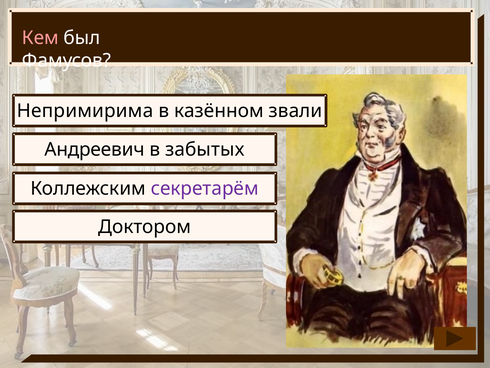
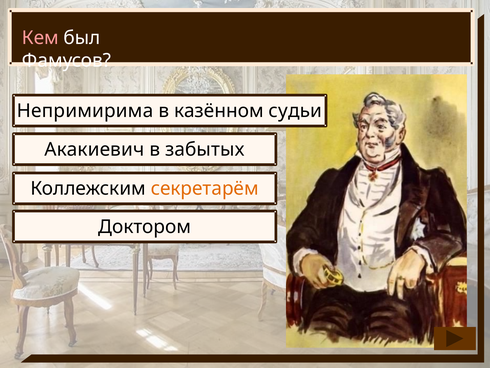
звали: звали -> судьи
Андреевич: Андреевич -> Акакиевич
секретарём colour: purple -> orange
